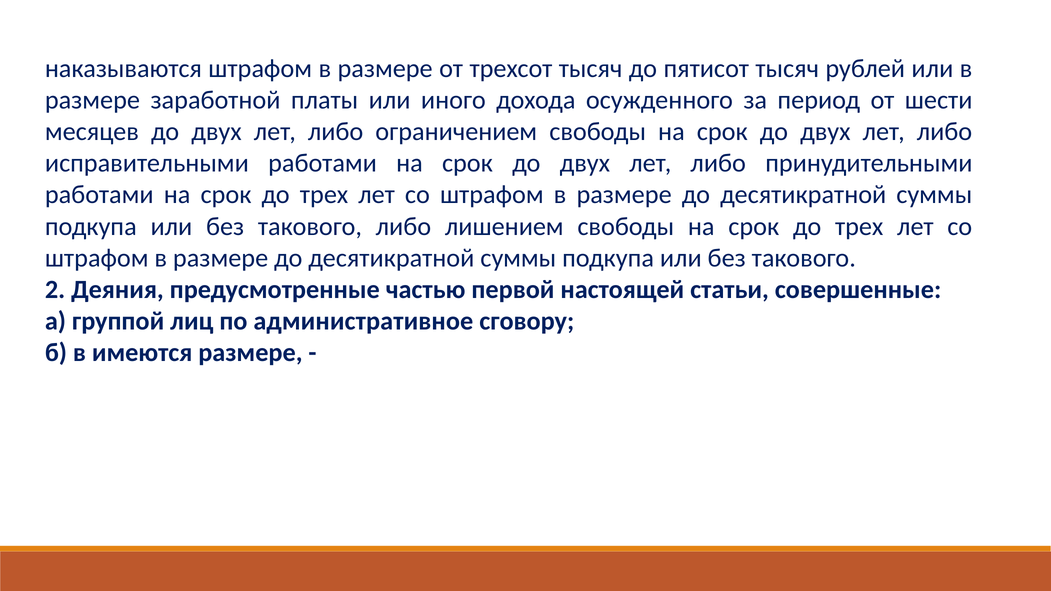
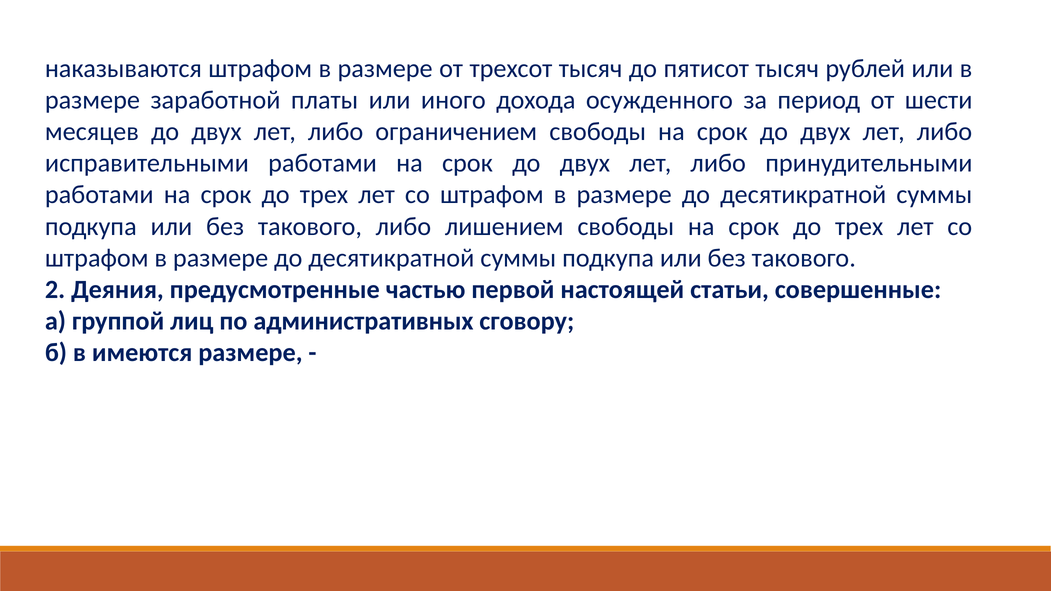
административное: административное -> административных
